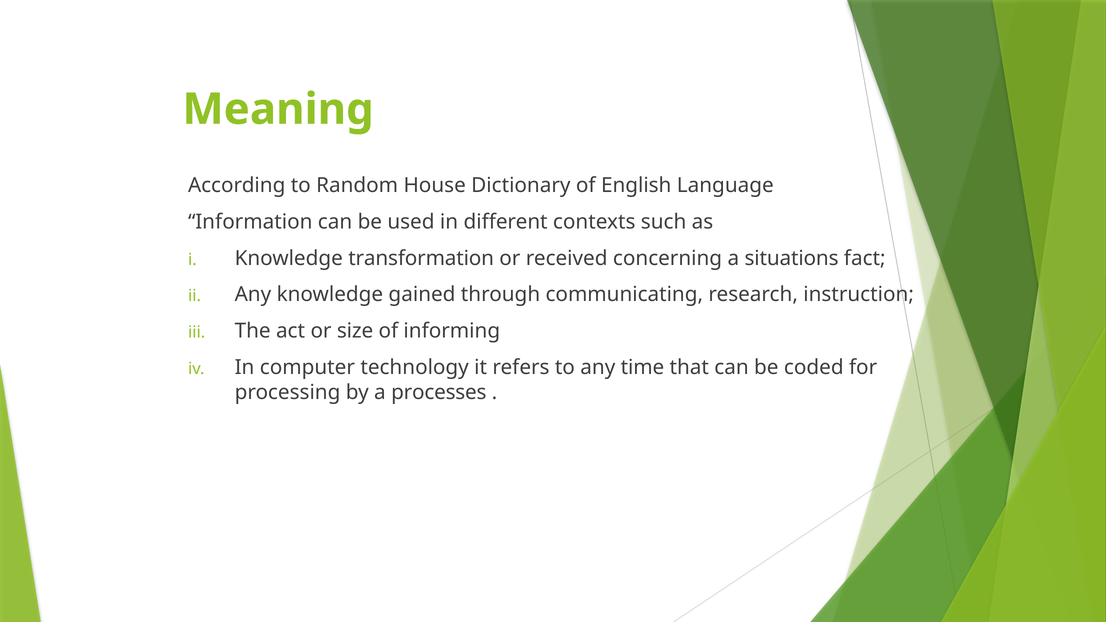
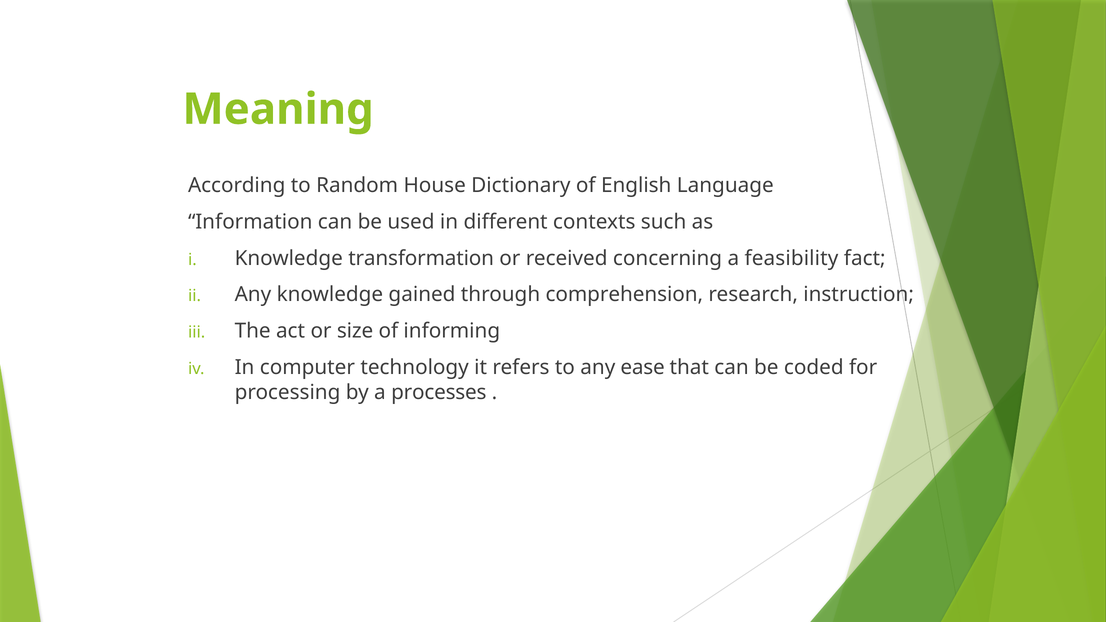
situations: situations -> feasibility
communicating: communicating -> comprehension
time: time -> ease
